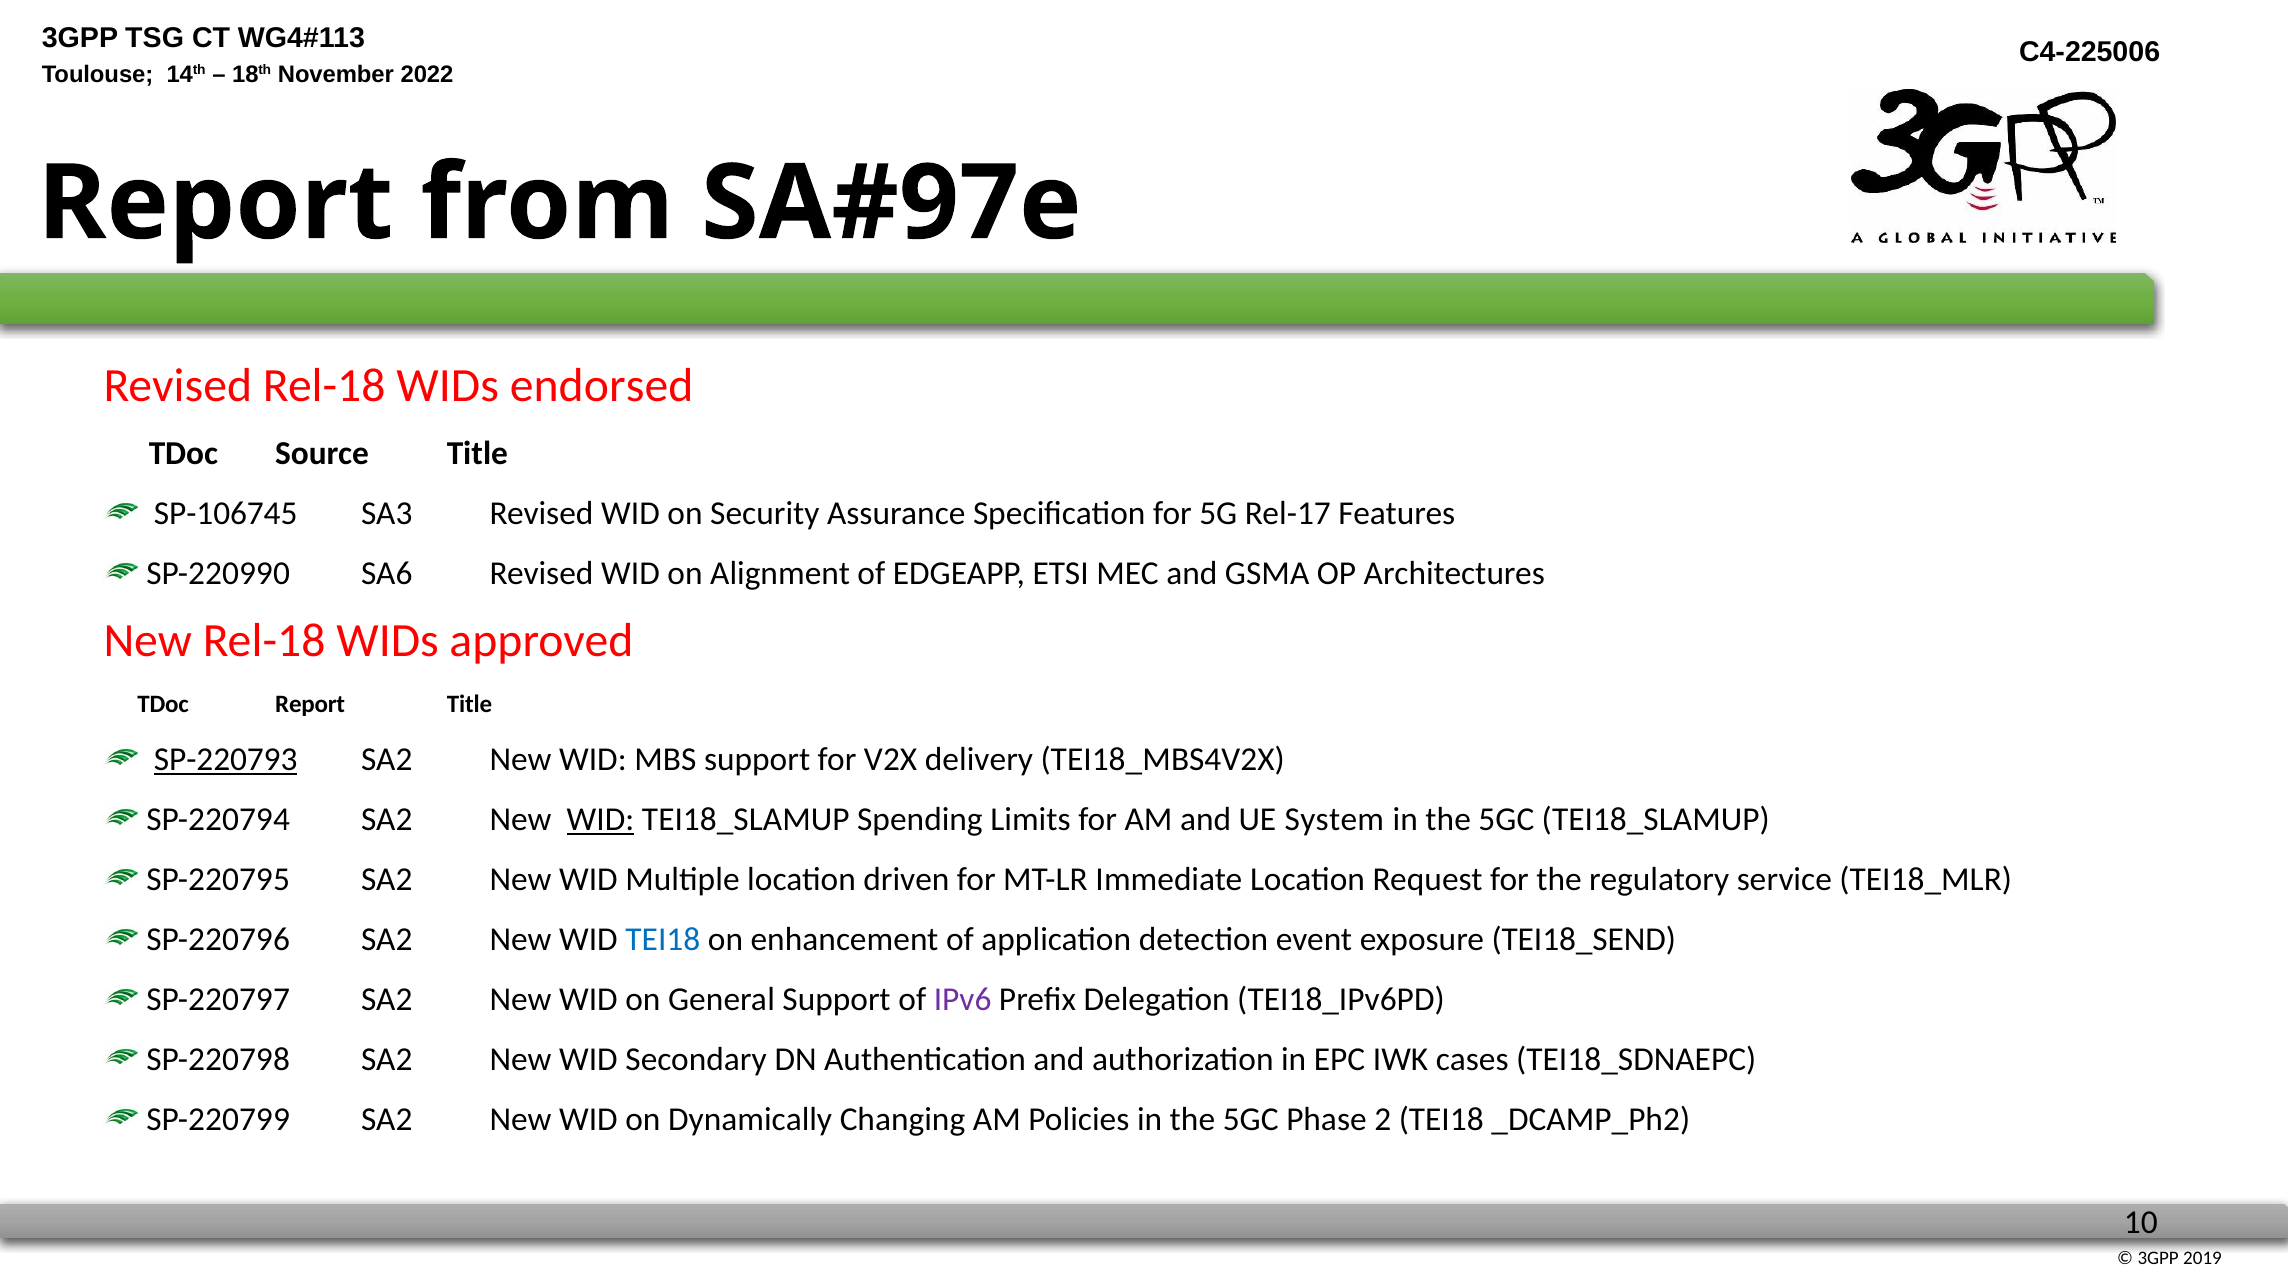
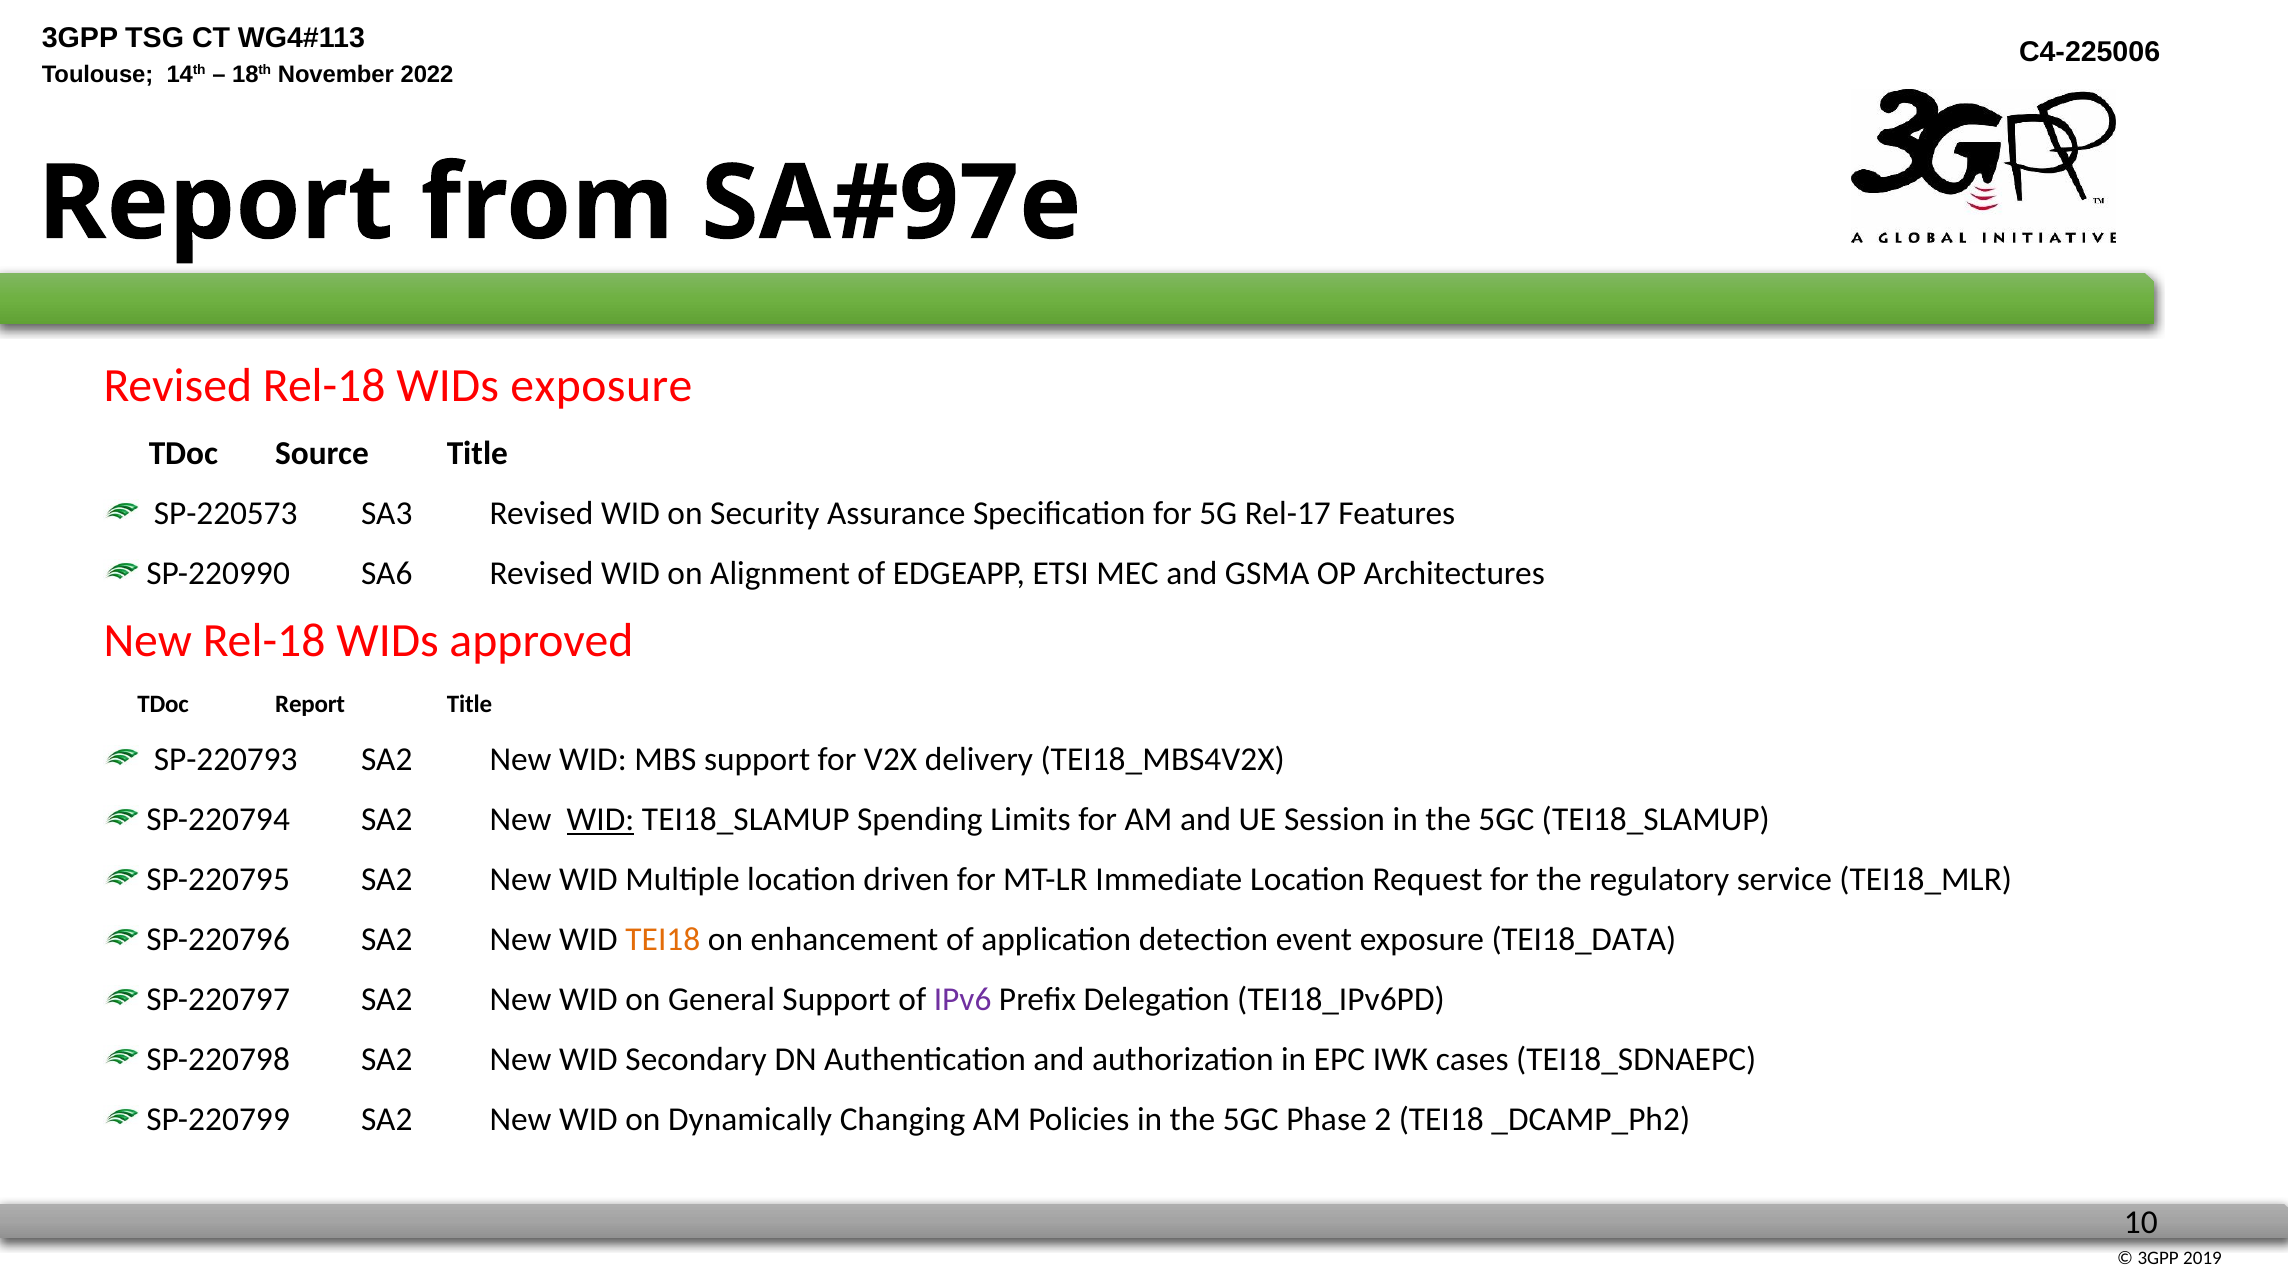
WIDs endorsed: endorsed -> exposure
SP-106745: SP-106745 -> SP-220573
SP-220793 underline: present -> none
System: System -> Session
TEI18 at (663, 939) colour: blue -> orange
TEI18_SEND: TEI18_SEND -> TEI18_DATA
